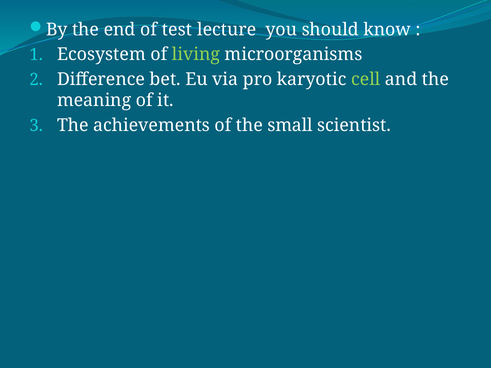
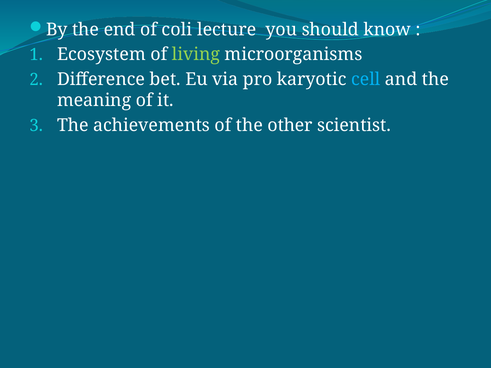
test: test -> coli
cell colour: light green -> light blue
small: small -> other
